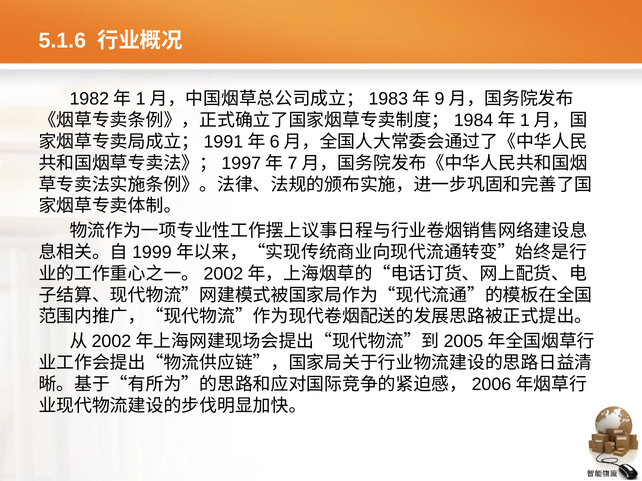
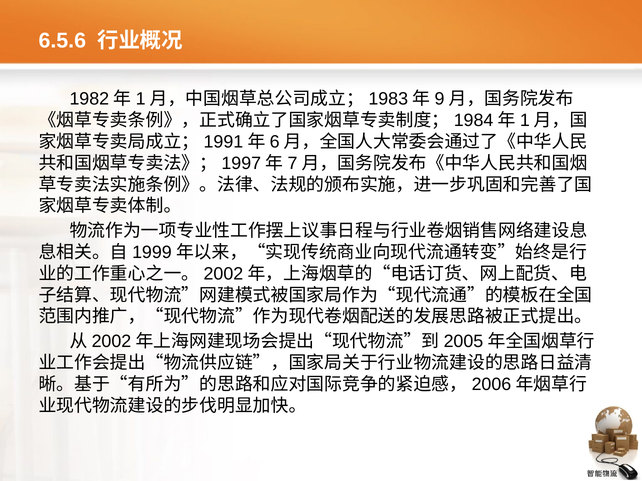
5.1.6: 5.1.6 -> 6.5.6
